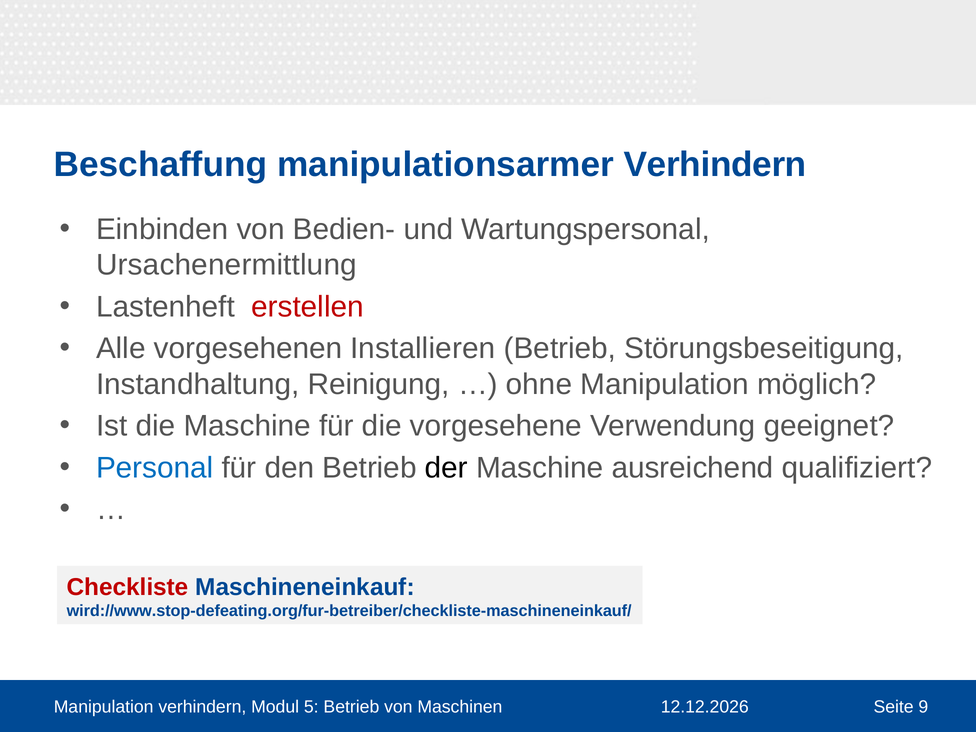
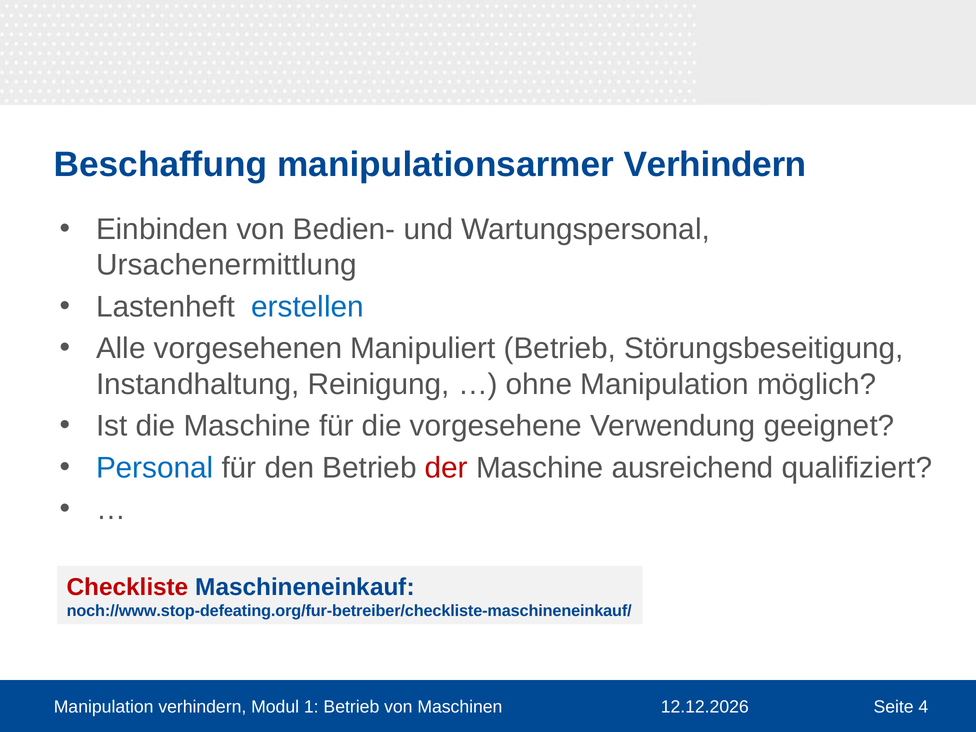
erstellen colour: red -> blue
Installieren: Installieren -> Manipuliert
der colour: black -> red
wird://www.stop-defeating.org/fur-betreiber/checkliste-maschineneinkauf/: wird://www.stop-defeating.org/fur-betreiber/checkliste-maschineneinkauf/ -> noch://www.stop-defeating.org/fur-betreiber/checkliste-maschineneinkauf/
5: 5 -> 1
9: 9 -> 4
